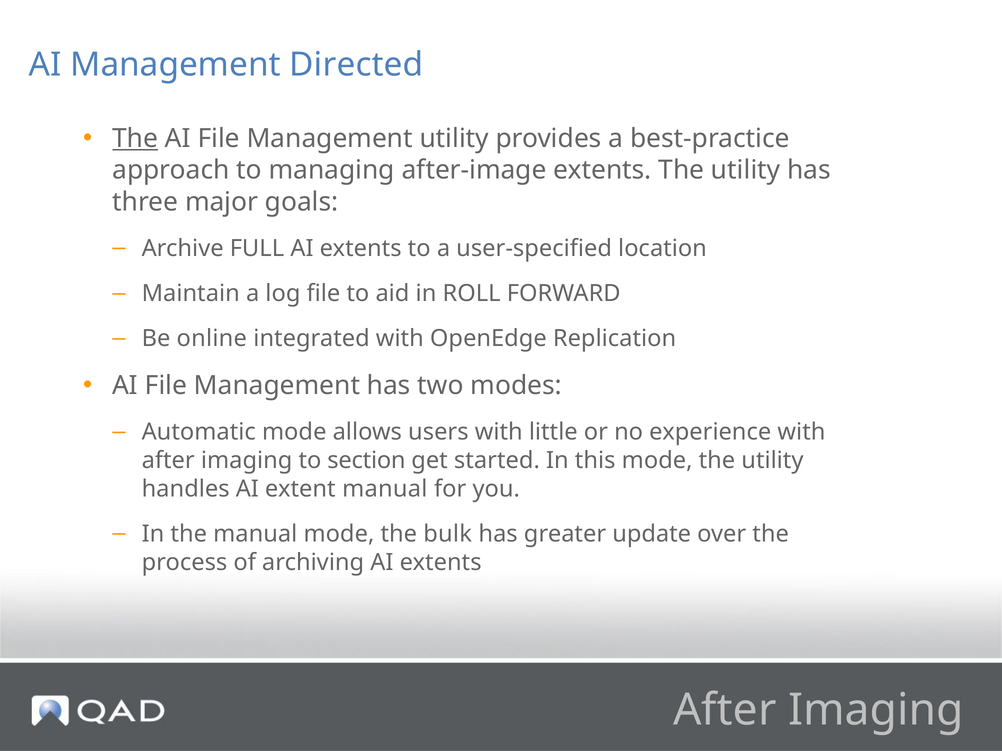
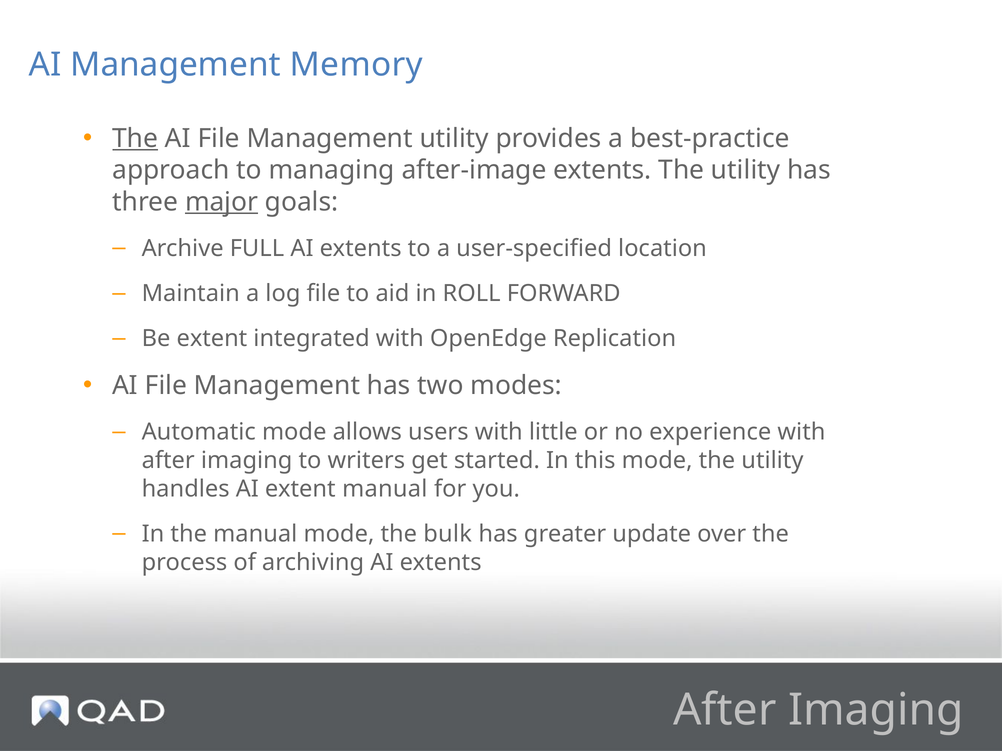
Directed: Directed -> Memory
major underline: none -> present
Be online: online -> extent
section: section -> writers
